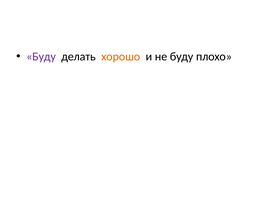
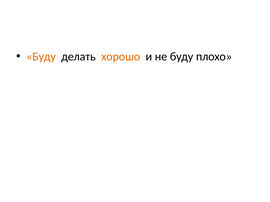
Буду at (41, 57) colour: purple -> orange
